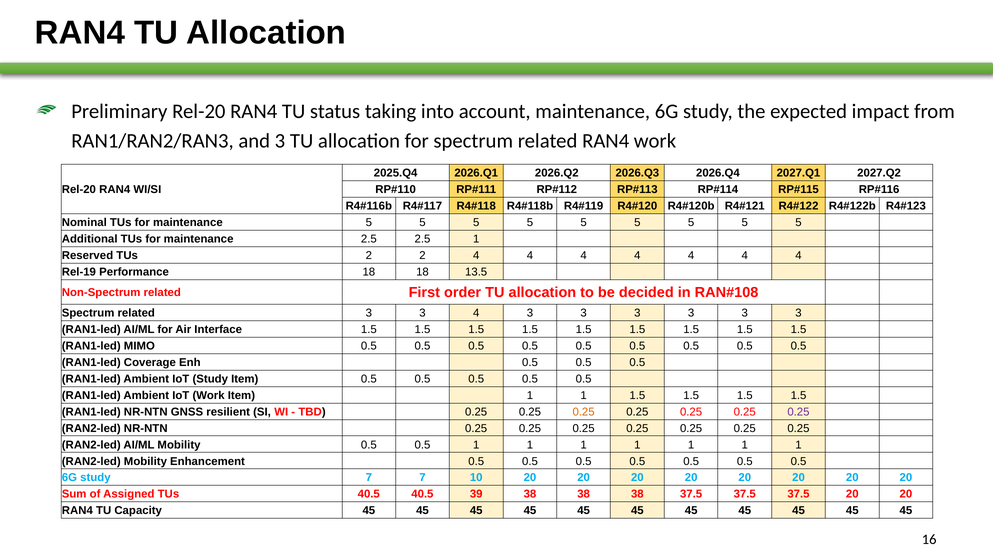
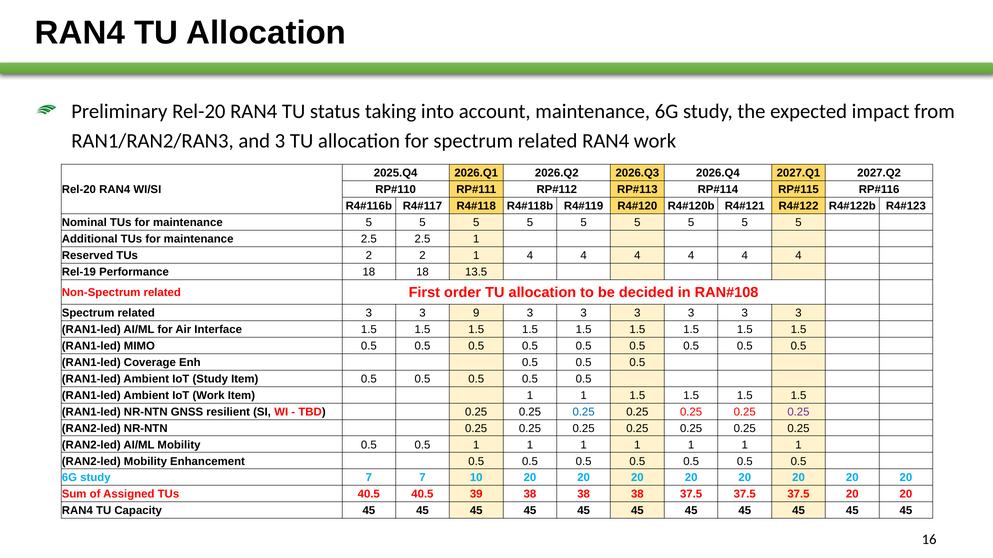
2 4: 4 -> 1
3 4: 4 -> 9
0.25 at (584, 412) colour: orange -> blue
